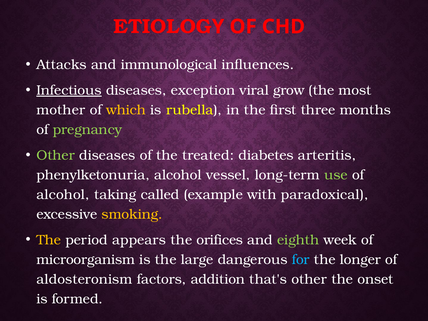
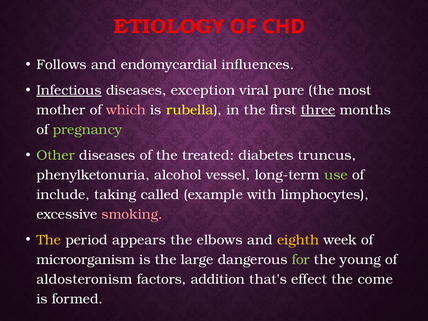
Attacks: Attacks -> Follows
immunological: immunological -> endomycardial
grow: grow -> pure
which colour: yellow -> pink
three underline: none -> present
arteritis: arteritis -> truncus
alcohol at (63, 195): alcohol -> include
paradoxical: paradoxical -> limphocytes
smoking colour: yellow -> pink
orifices: orifices -> elbows
eighth colour: light green -> yellow
for colour: light blue -> light green
longer: longer -> young
that's other: other -> effect
onset: onset -> come
